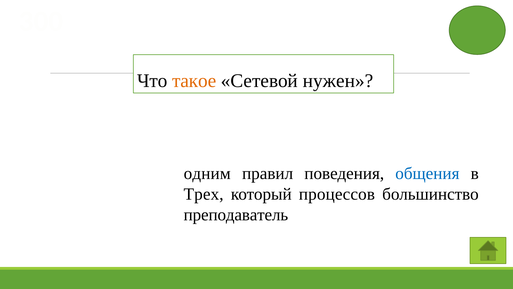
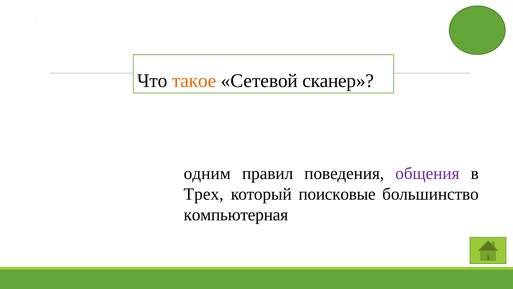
нужен: нужен -> сканер
общения colour: blue -> purple
процессов: процессов -> поисковые
преподаватель: преподаватель -> компьютерная
